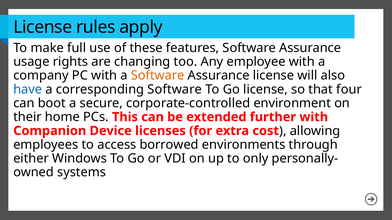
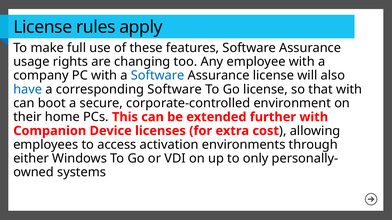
Software at (158, 76) colour: orange -> blue
that four: four -> with
borrowed: borrowed -> activation
